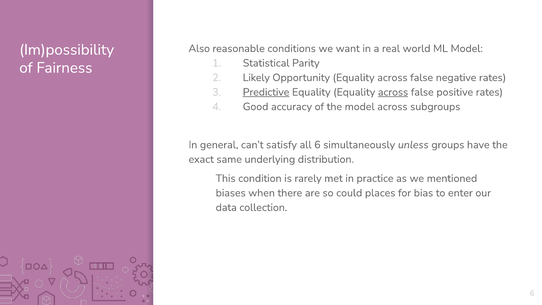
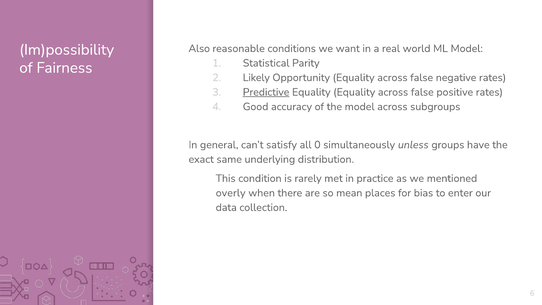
across at (393, 92) underline: present -> none
all 6: 6 -> 0
biases: biases -> overly
could: could -> mean
